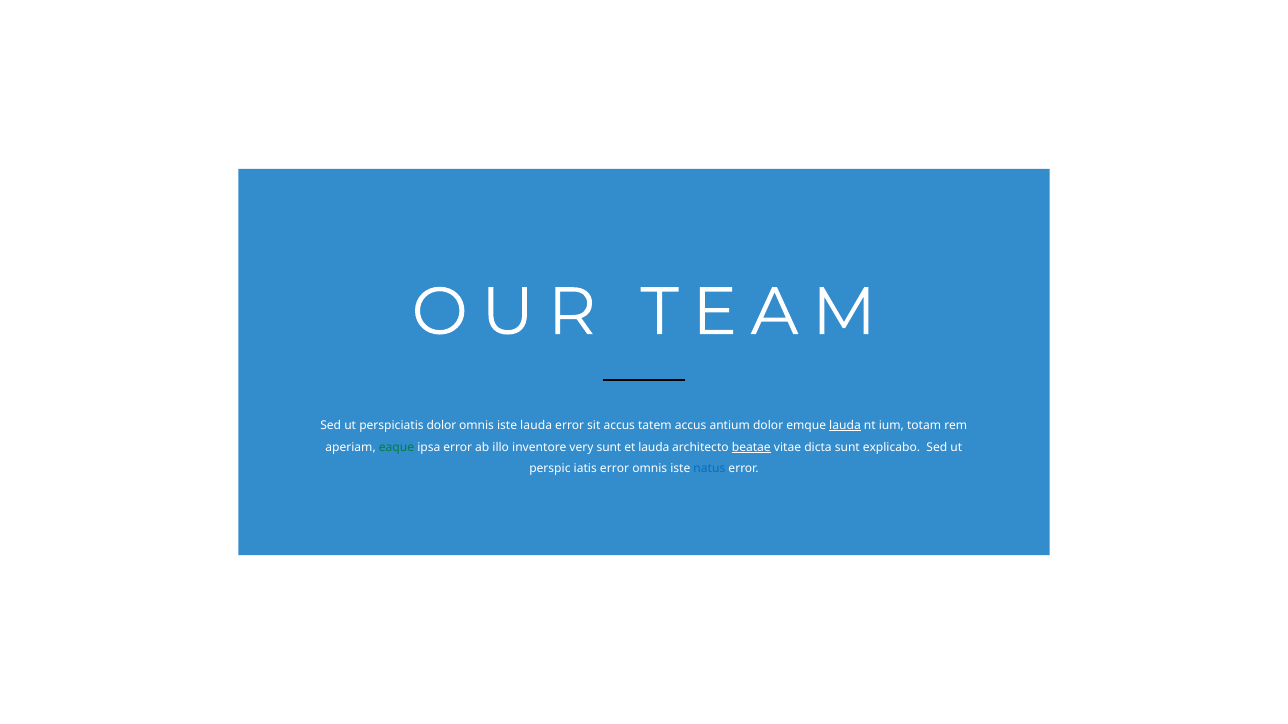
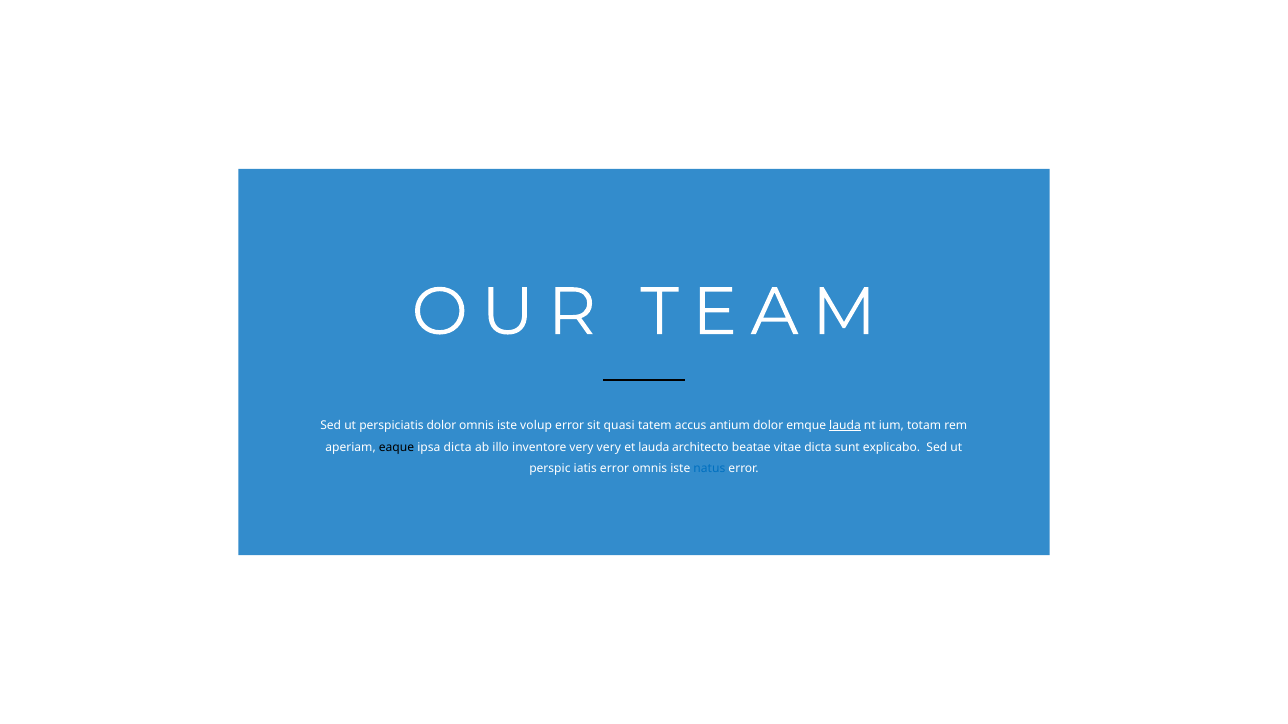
iste lauda: lauda -> volup
sit accus: accus -> quasi
eaque colour: green -> black
ipsa error: error -> dicta
very sunt: sunt -> very
beatae underline: present -> none
